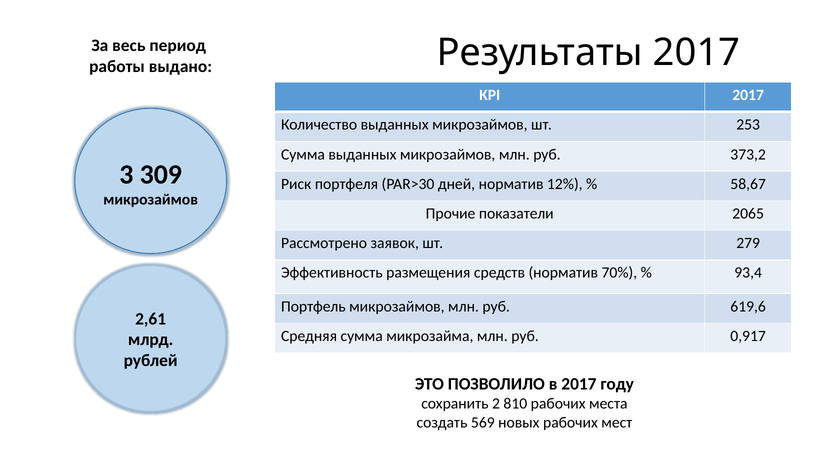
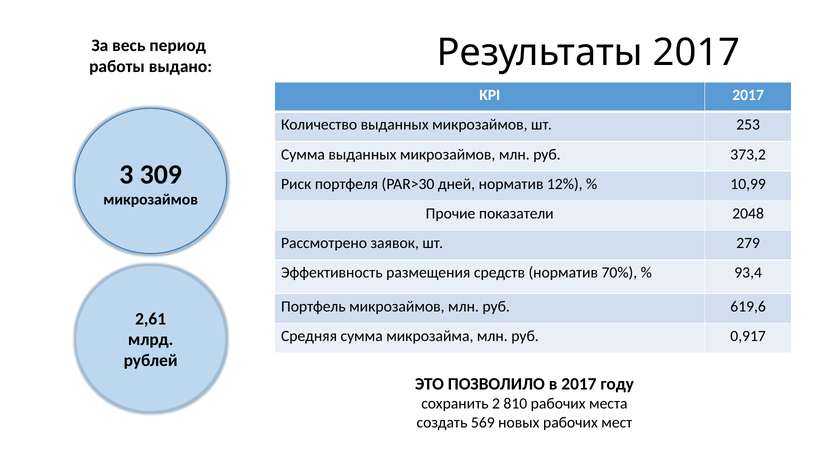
58,67: 58,67 -> 10,99
2065: 2065 -> 2048
